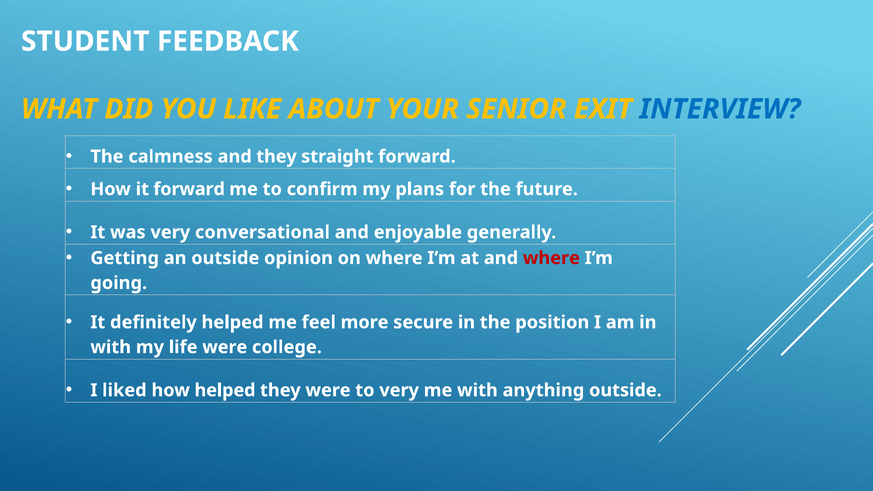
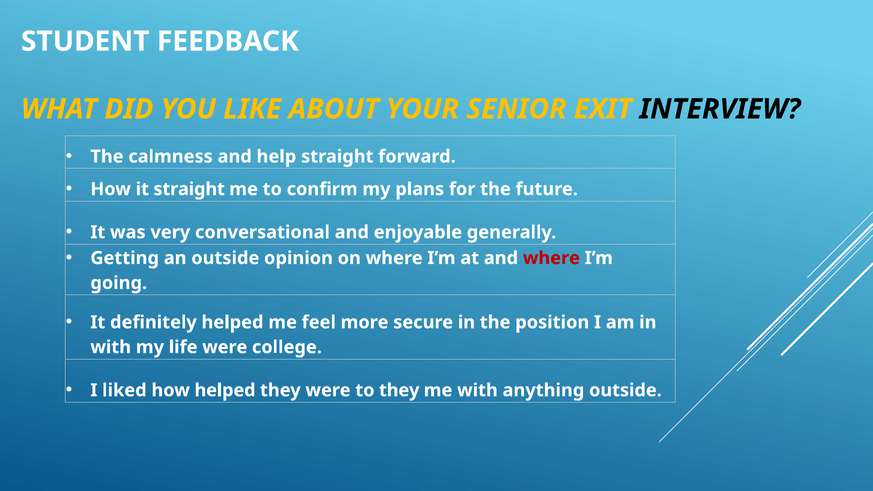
INTERVIEW colour: blue -> black
and they: they -> help
it forward: forward -> straight
to very: very -> they
